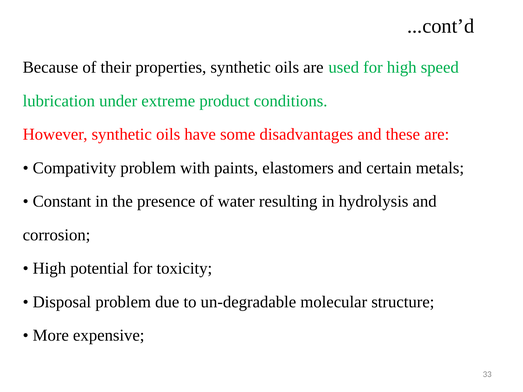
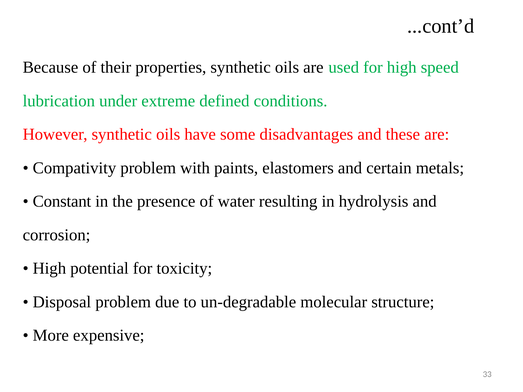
product: product -> defined
